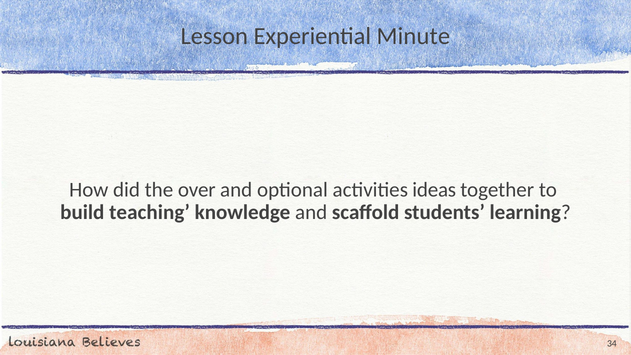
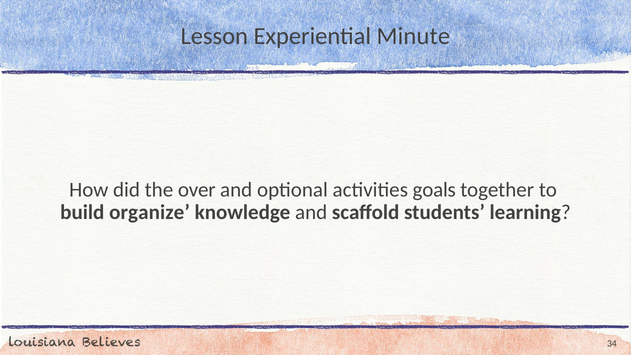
ideas: ideas -> goals
teaching: teaching -> organize
